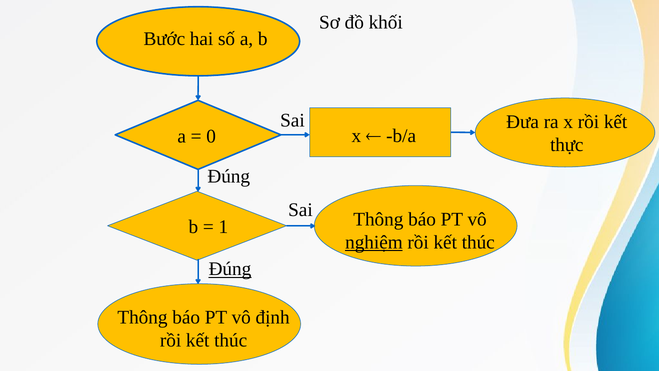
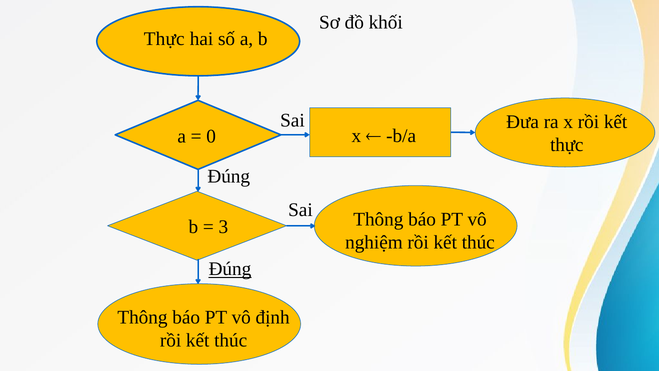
Bước at (164, 39): Bước -> Thực
1: 1 -> 3
nghiệm underline: present -> none
